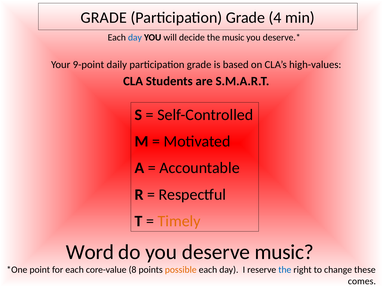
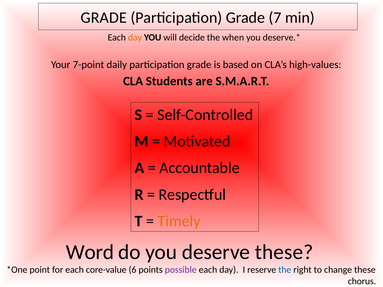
4: 4 -> 7
day at (135, 37) colour: blue -> orange
the music: music -> when
9-point: 9-point -> 7-point
deserve music: music -> these
8: 8 -> 6
possible colour: orange -> purple
comes: comes -> chorus
